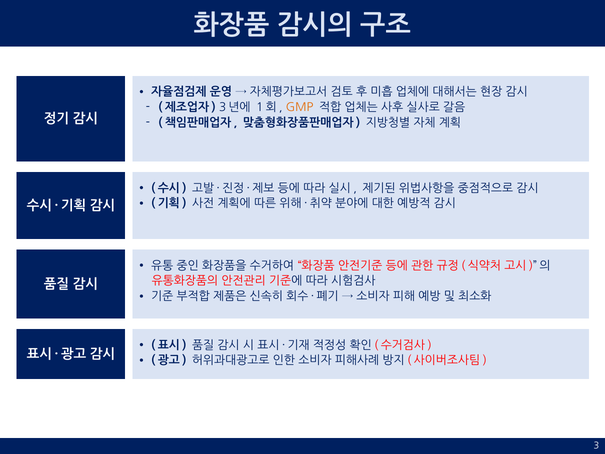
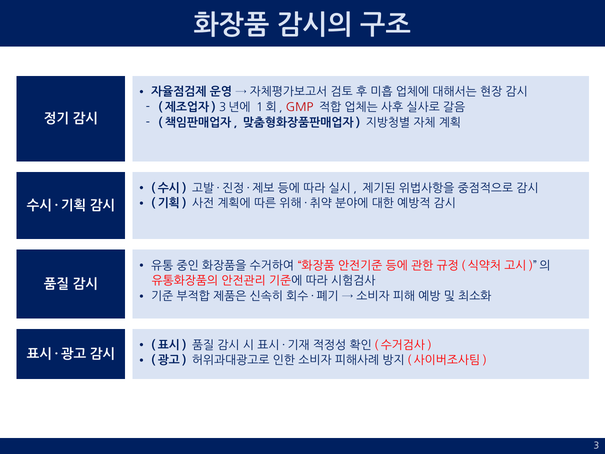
GMP colour: orange -> red
